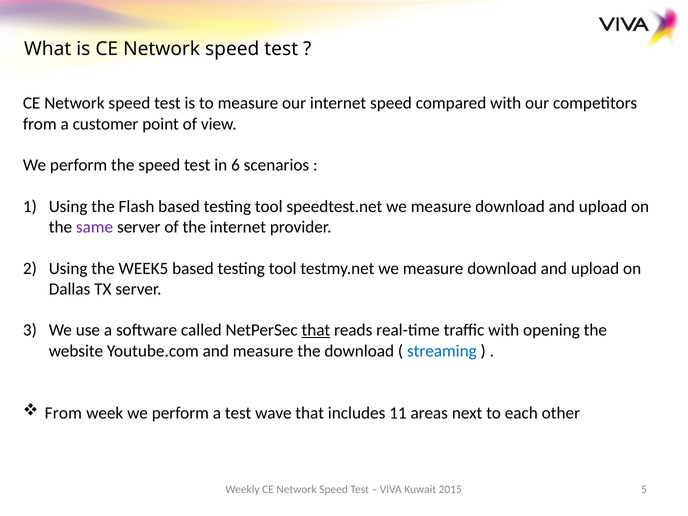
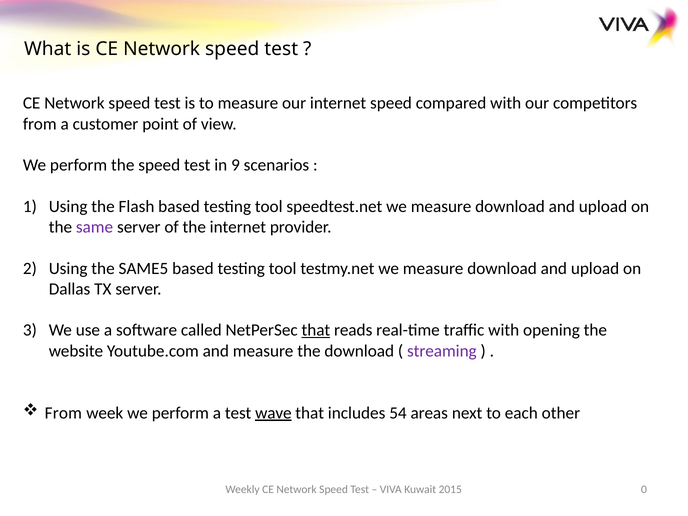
6: 6 -> 9
WEEK5: WEEK5 -> SAME5
streaming colour: blue -> purple
wave underline: none -> present
11: 11 -> 54
5: 5 -> 0
